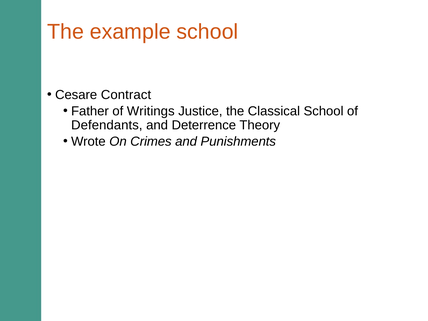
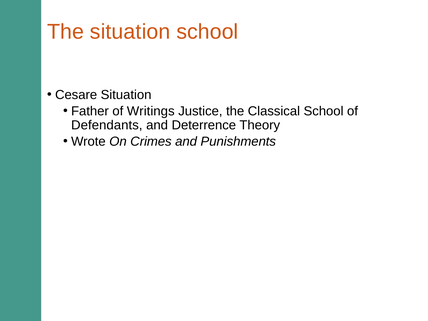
The example: example -> situation
Cesare Contract: Contract -> Situation
